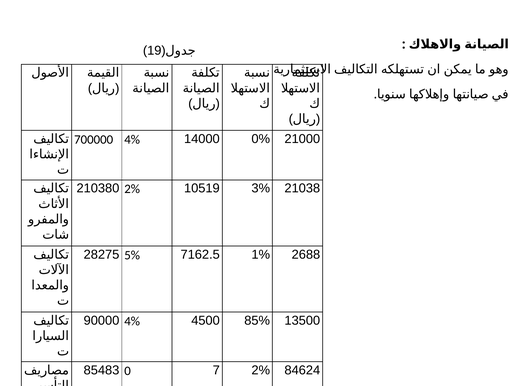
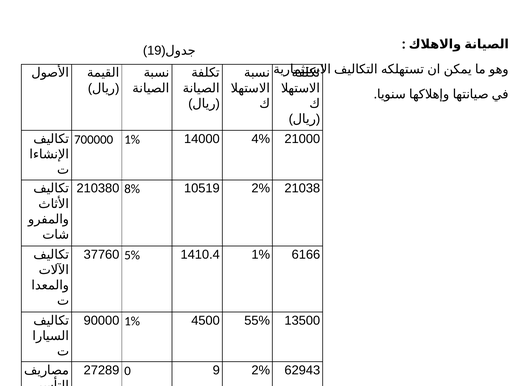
700000 4%: 4% -> 1%
0%: 0% -> 4%
210380 2%: 2% -> 8%
10519 3%: 3% -> 2%
28275: 28275 -> 37760
7162.5: 7162.5 -> 1410.4
2688: 2688 -> 6166
90000 4%: 4% -> 1%
85%: 85% -> 55%
85483: 85483 -> 27289
7: 7 -> 9
84624: 84624 -> 62943
